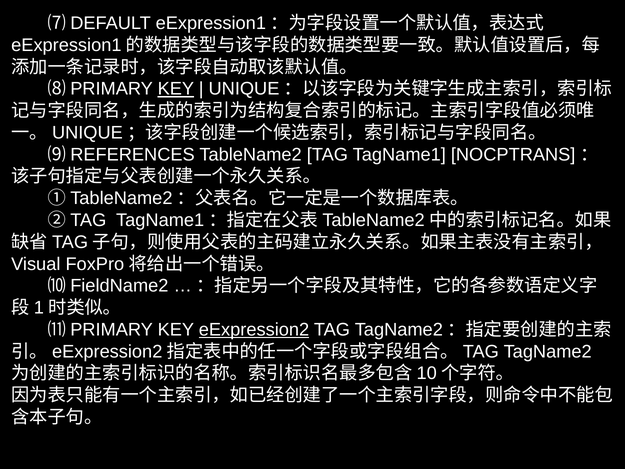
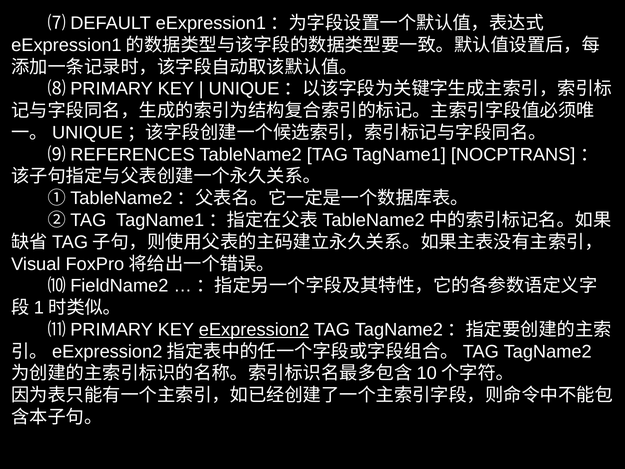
KEY at (176, 89) underline: present -> none
